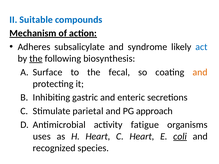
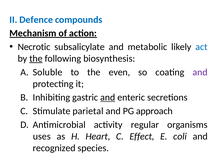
Suitable: Suitable -> Defence
Adheres: Adheres -> Necrotic
syndrome: syndrome -> metabolic
Surface: Surface -> Soluble
fecal: fecal -> even
and at (200, 72) colour: orange -> purple
and at (108, 98) underline: none -> present
fatigue: fatigue -> regular
C Heart: Heart -> Effect
coli underline: present -> none
